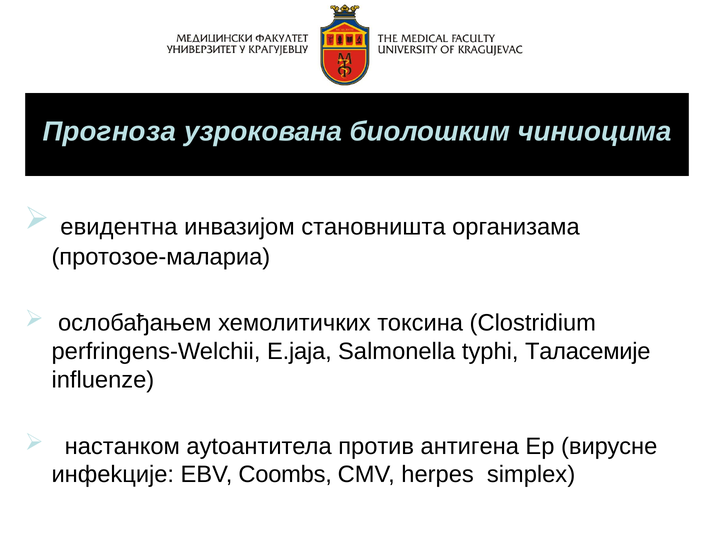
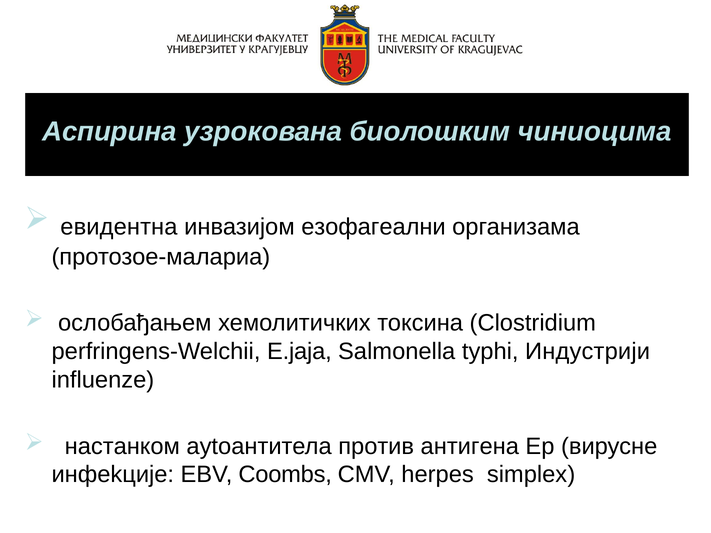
Прогноза: Прогноза -> Аспирина
стaнoвништa: стaнoвништa -> езофагеални
Таласемије: Таласемије -> Индустрији
